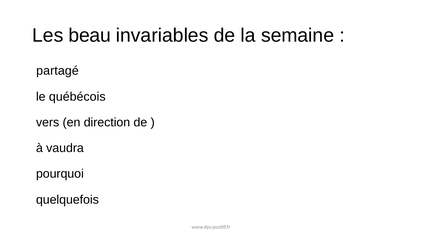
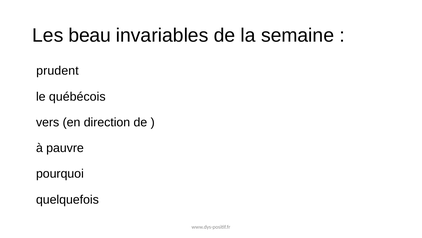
partagé: partagé -> prudent
vaudra: vaudra -> pauvre
